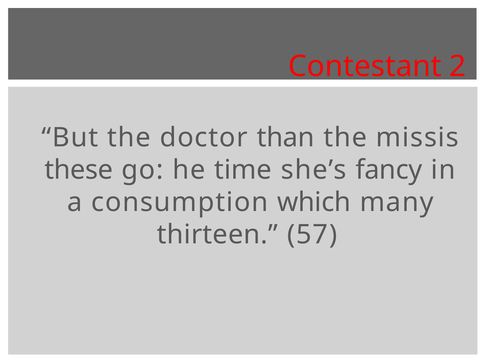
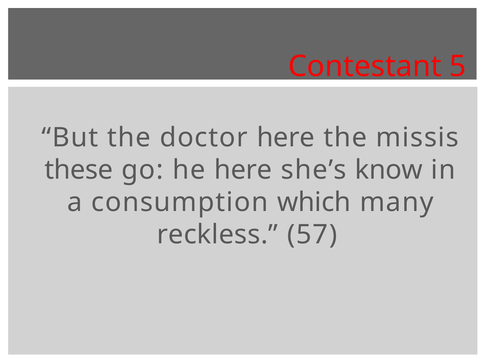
2: 2 -> 5
doctor than: than -> here
he time: time -> here
fancy: fancy -> know
thirteen: thirteen -> reckless
